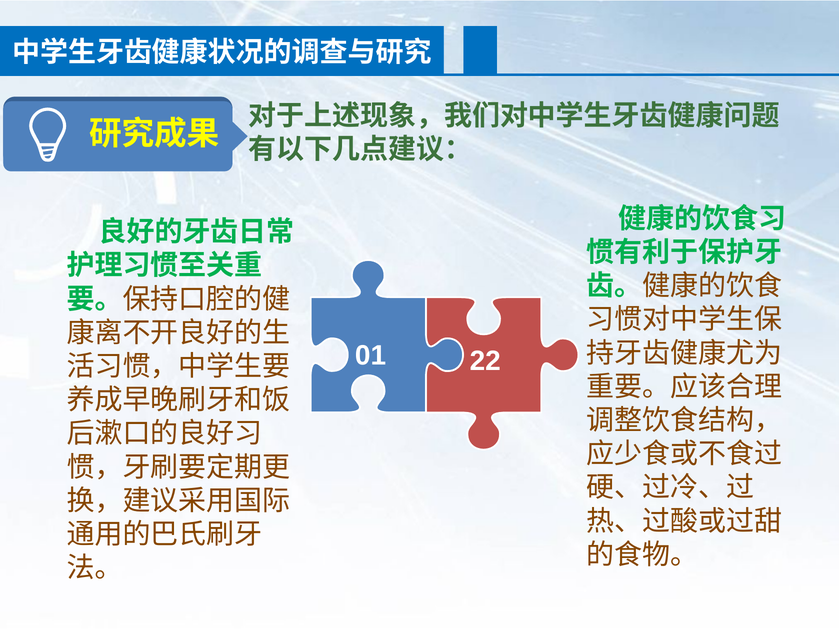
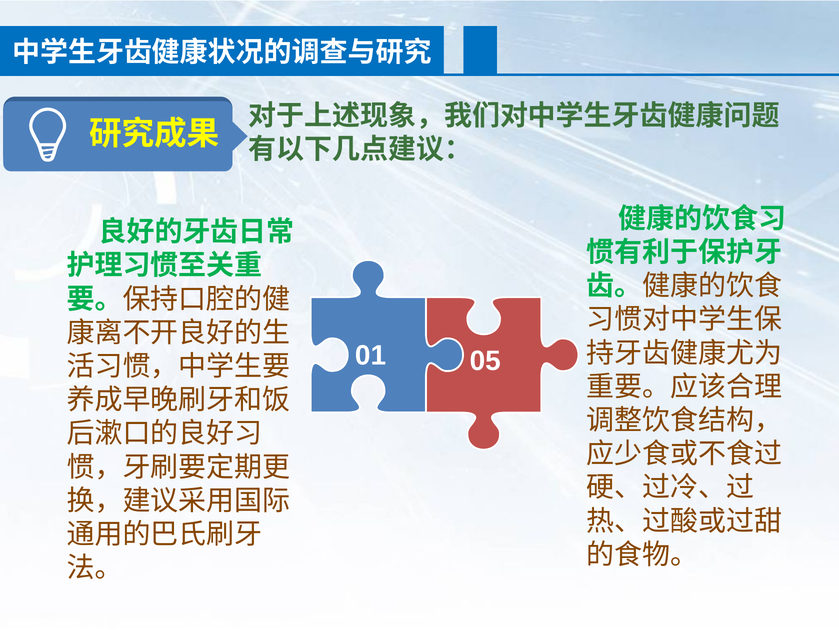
22: 22 -> 05
